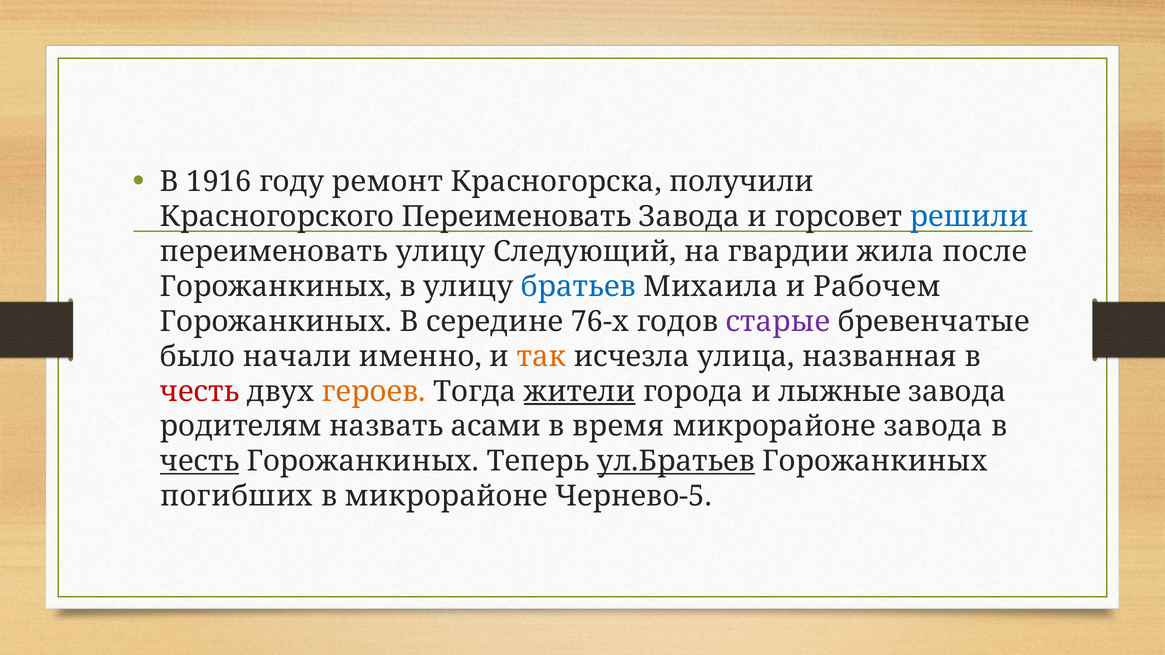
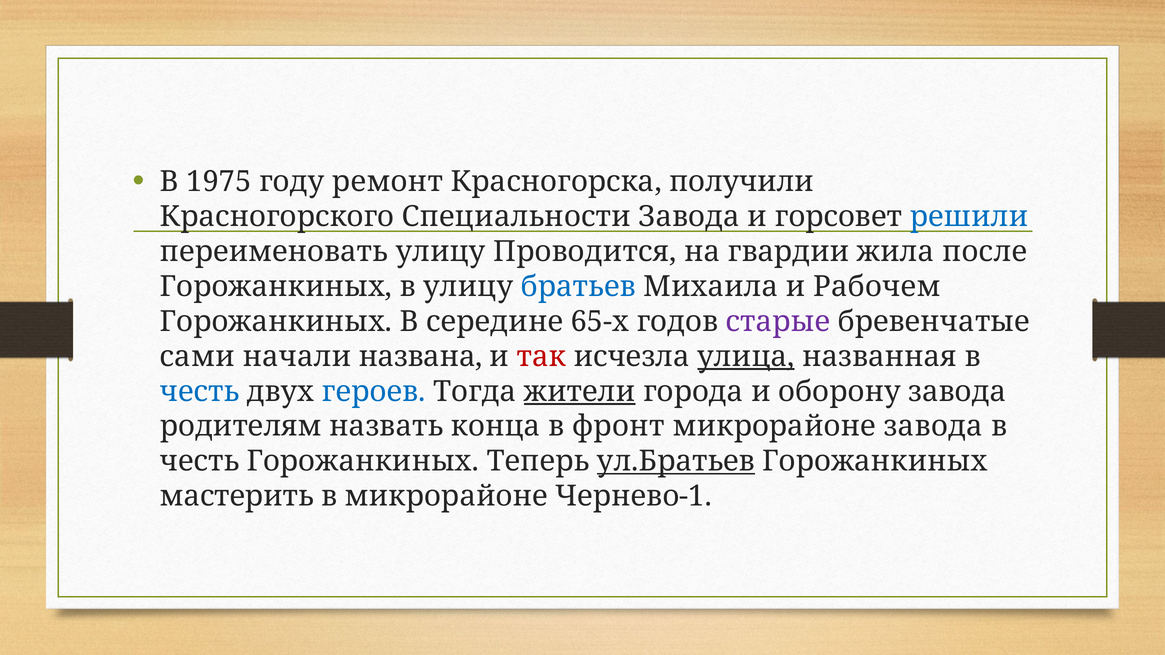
1916: 1916 -> 1975
Красногорского Переименовать: Переименовать -> Специальности
Следующий: Следующий -> Проводится
76-х: 76-х -> 65-х
было: было -> сами
именно: именно -> названа
так colour: orange -> red
улица underline: none -> present
честь at (199, 392) colour: red -> blue
героев colour: orange -> blue
лыжные: лыжные -> оборону
асами: асами -> конца
время: время -> фронт
честь at (199, 461) underline: present -> none
погибших: погибших -> мастерить
Чернево-5: Чернево-5 -> Чернево-1
